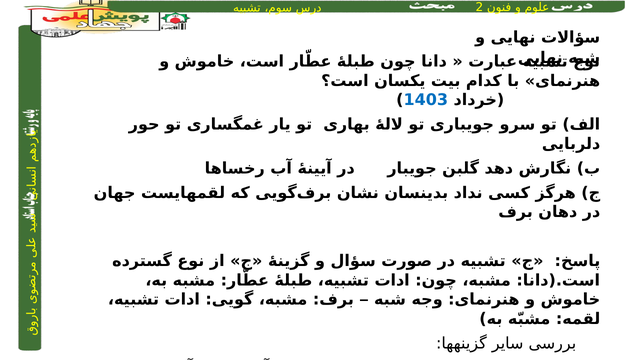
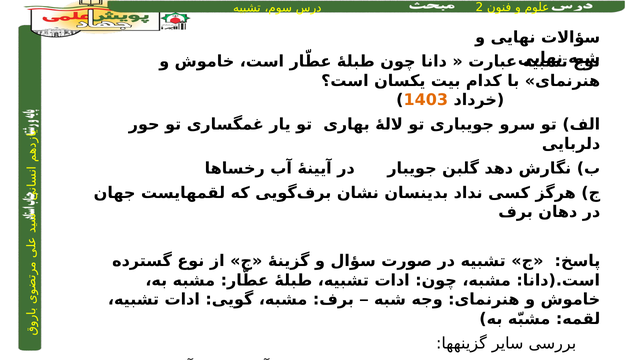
1403 colour: blue -> orange
